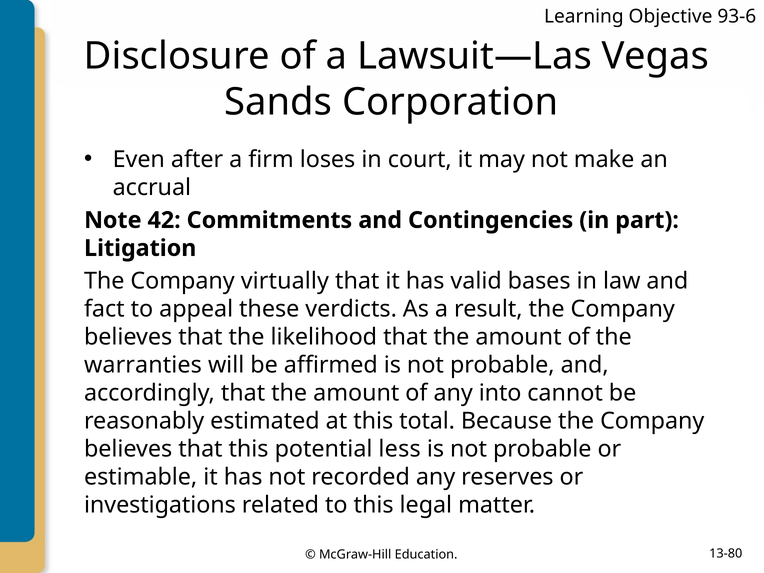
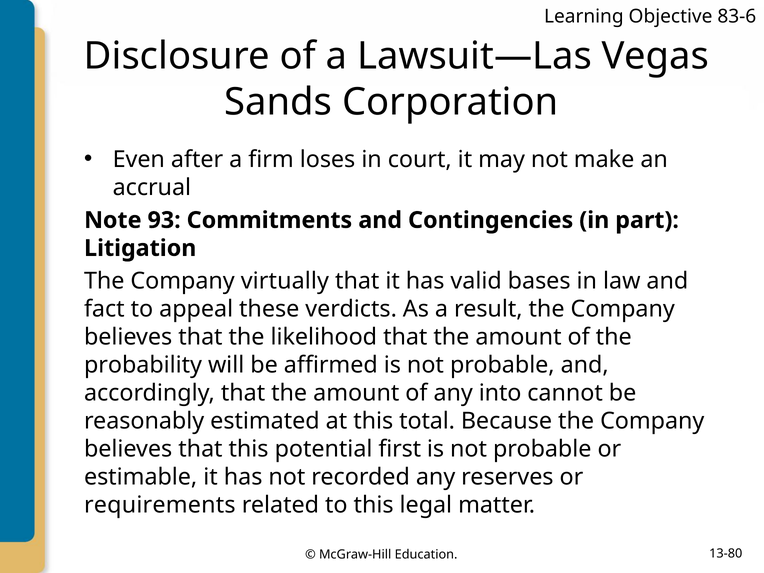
93-6: 93-6 -> 83-6
42: 42 -> 93
warranties: warranties -> probability
less: less -> first
investigations: investigations -> requirements
